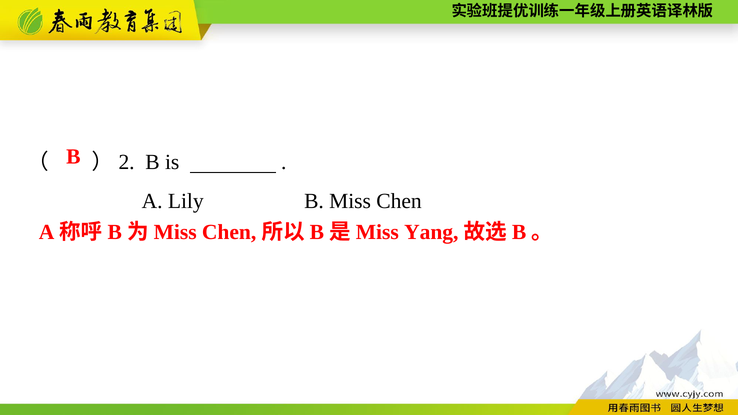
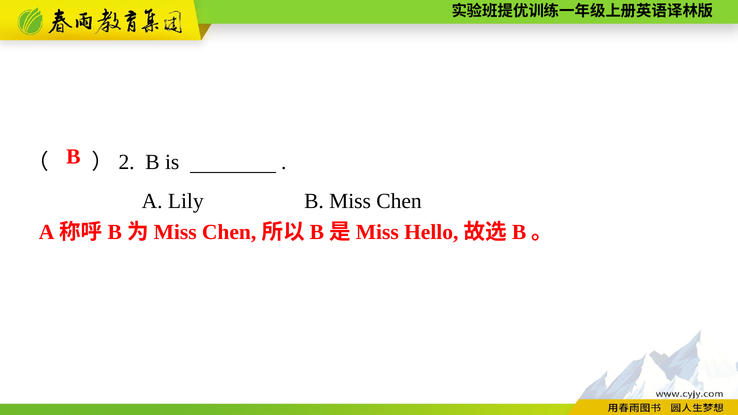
Yang: Yang -> Hello
